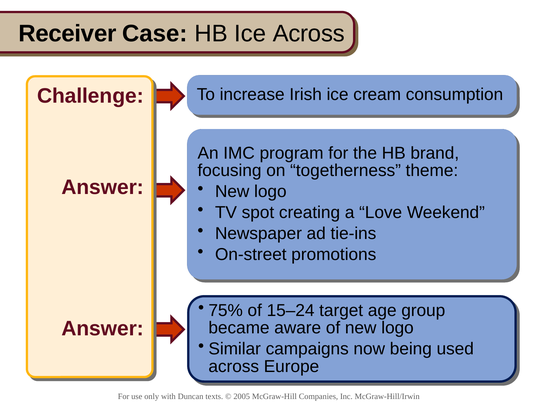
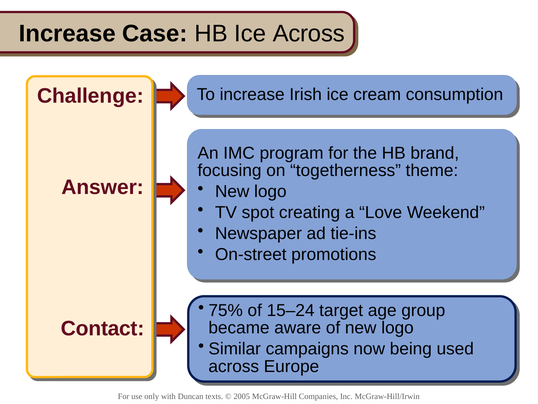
Receiver at (67, 34): Receiver -> Increase
Answer at (103, 328): Answer -> Contact
